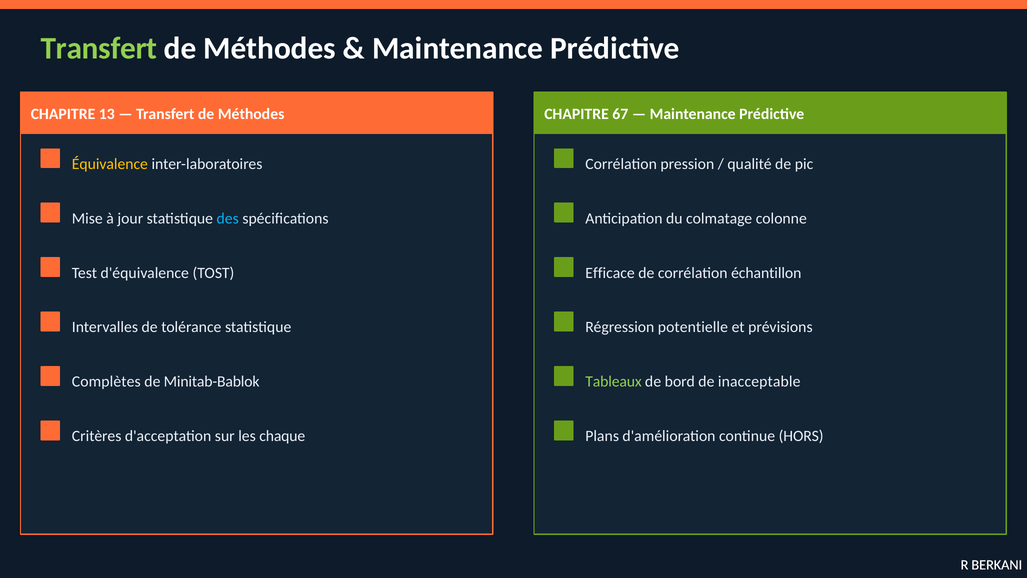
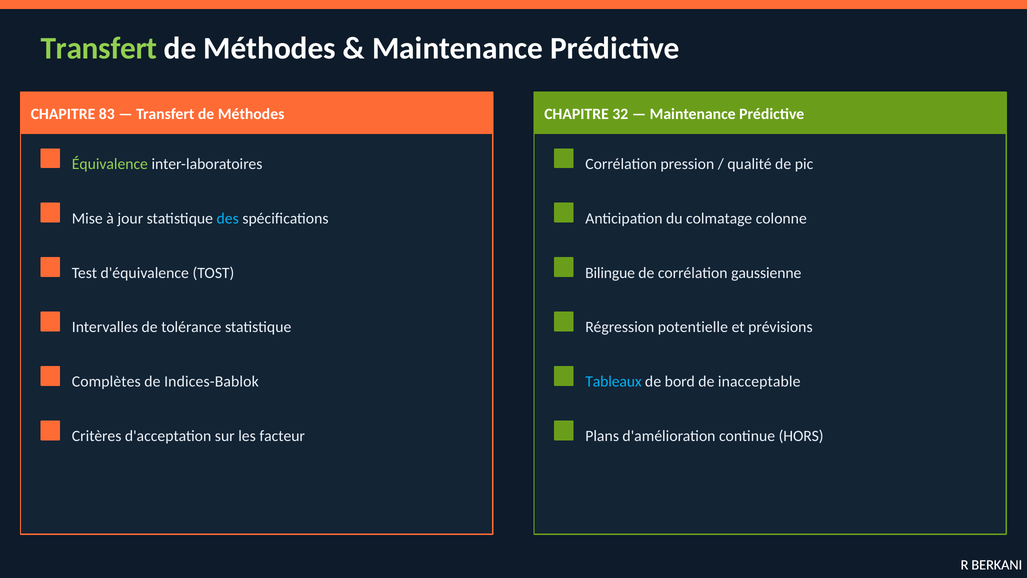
13: 13 -> 83
67: 67 -> 32
Équivalence colour: yellow -> light green
Efficace: Efficace -> Bilingue
échantillon: échantillon -> gaussienne
Minitab-Bablok: Minitab-Bablok -> Indices-Bablok
Tableaux colour: light green -> light blue
chaque: chaque -> facteur
